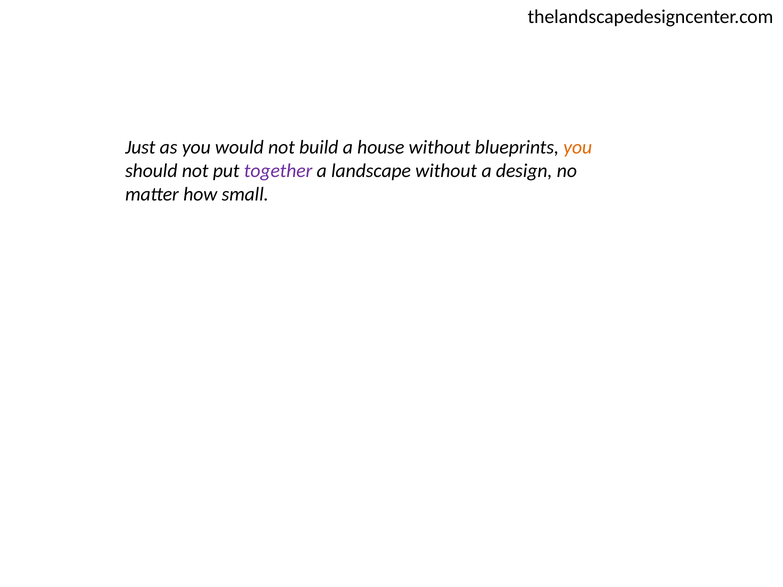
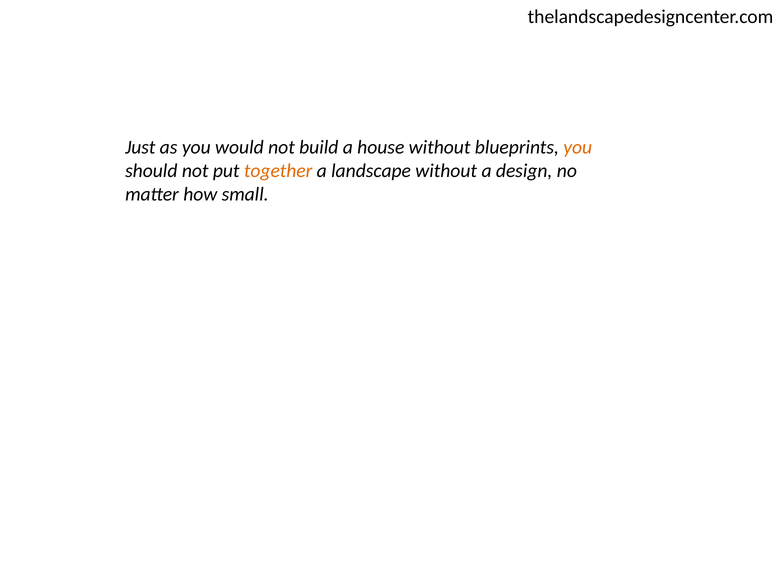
together colour: purple -> orange
